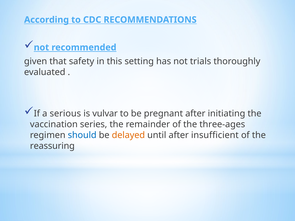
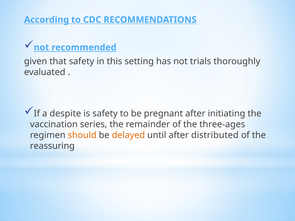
serious: serious -> despite
is vulvar: vulvar -> safety
should colour: blue -> orange
insufficient: insufficient -> distributed
